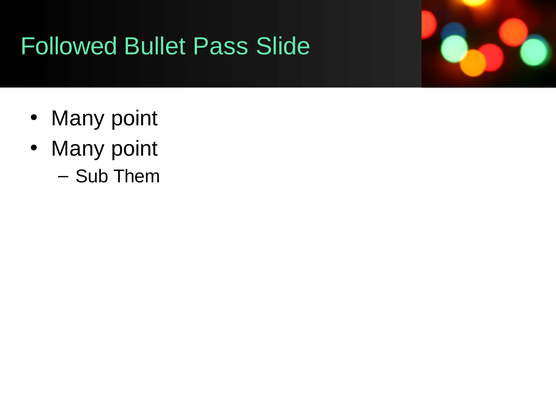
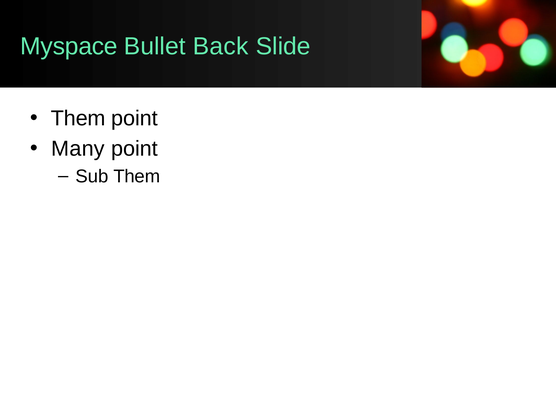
Followed: Followed -> Myspace
Pass: Pass -> Back
Many at (78, 118): Many -> Them
